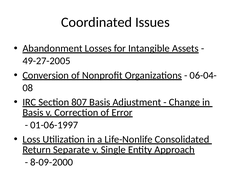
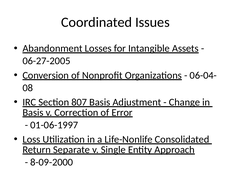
49-27-2005: 49-27-2005 -> 06-27-2005
